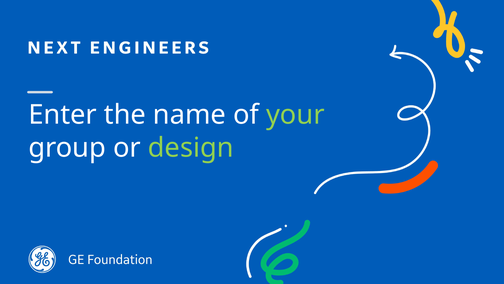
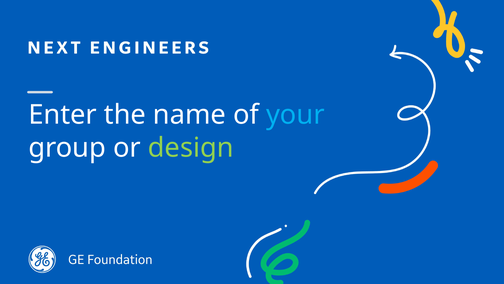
your colour: light green -> light blue
